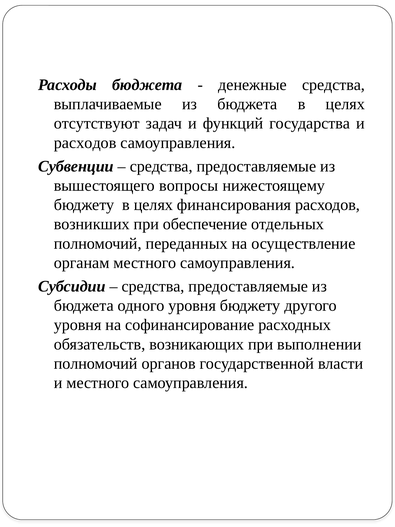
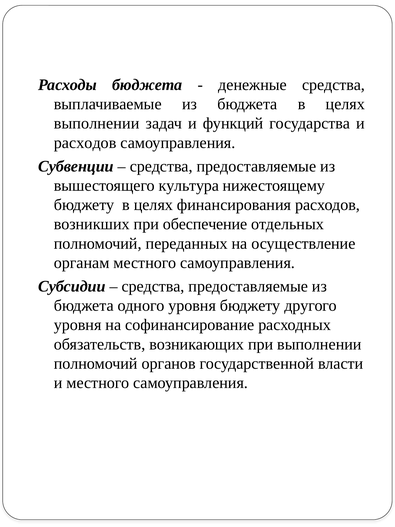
отсутствуют at (97, 123): отсутствуют -> выполнении
вопросы: вопросы -> культура
